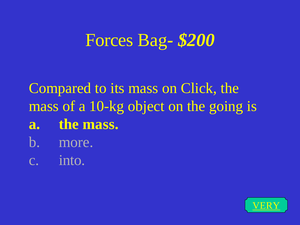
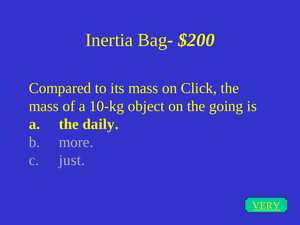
Forces: Forces -> Inertia
a the mass: mass -> daily
into: into -> just
